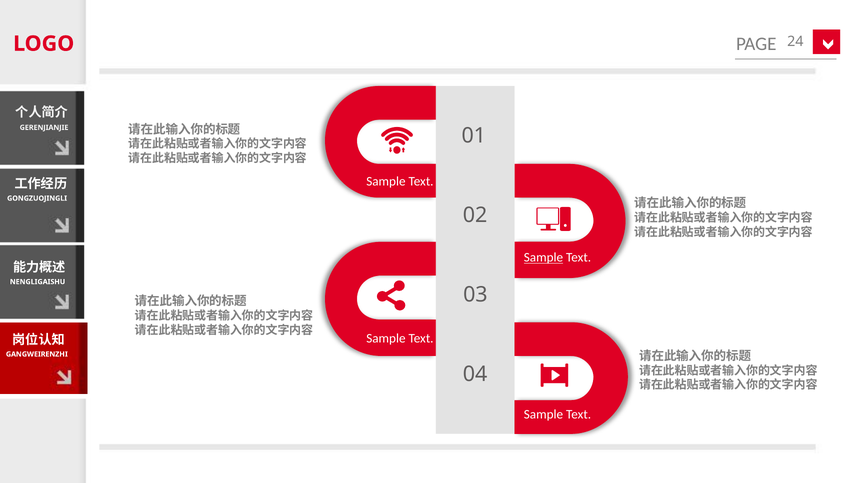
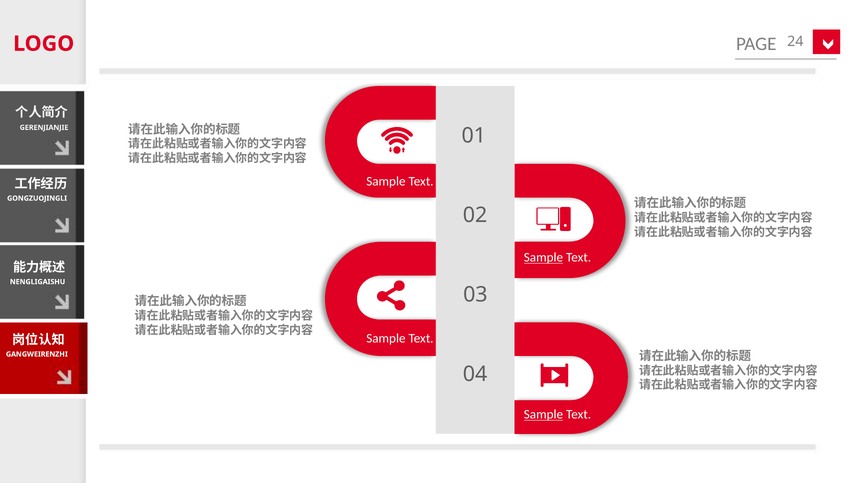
Sample at (543, 415) underline: none -> present
